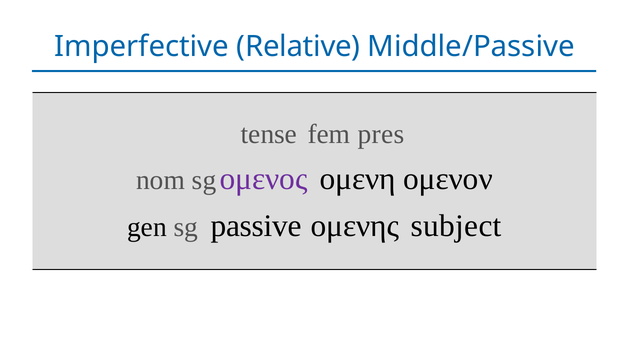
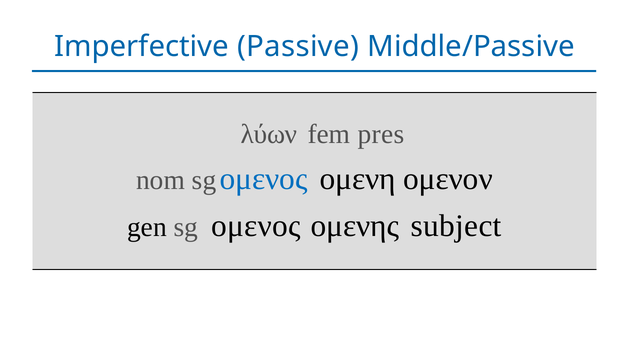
Relative: Relative -> Passive
tense: tense -> λύων
ομενος at (264, 179) colour: purple -> blue
passive at (256, 226): passive -> ομενος
